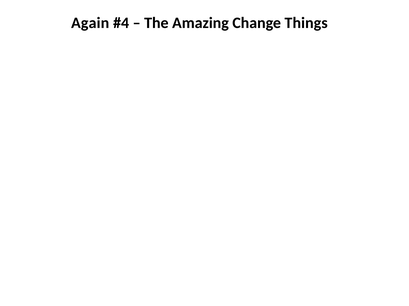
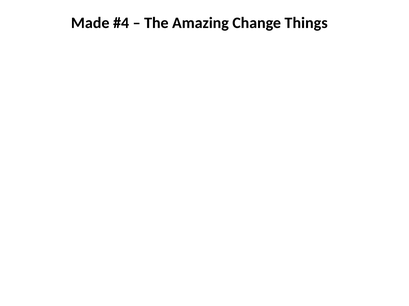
Again: Again -> Made
